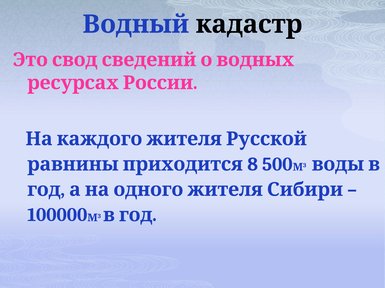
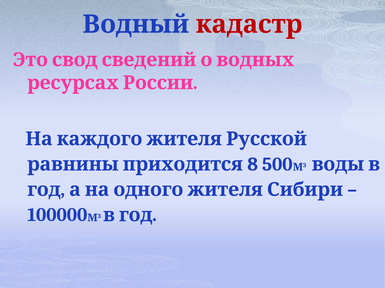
кадастр colour: black -> red
